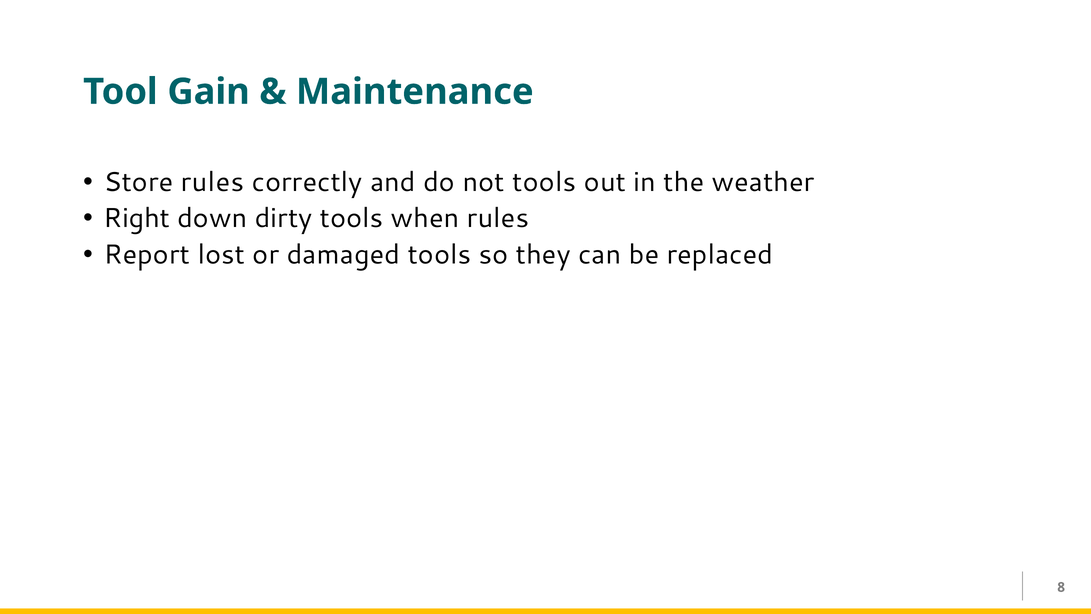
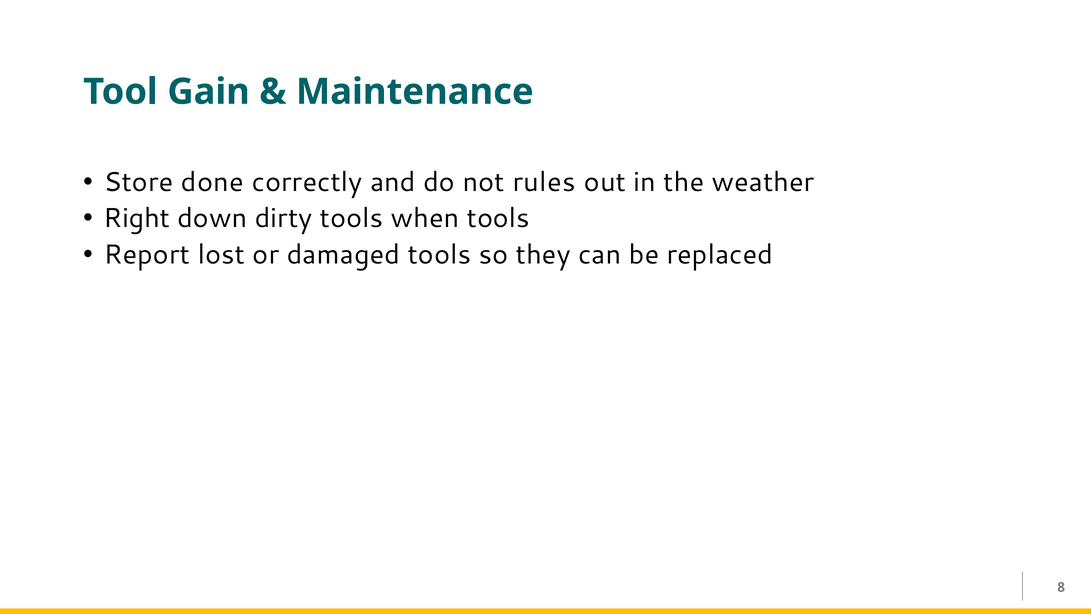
Store rules: rules -> done
not tools: tools -> rules
when rules: rules -> tools
